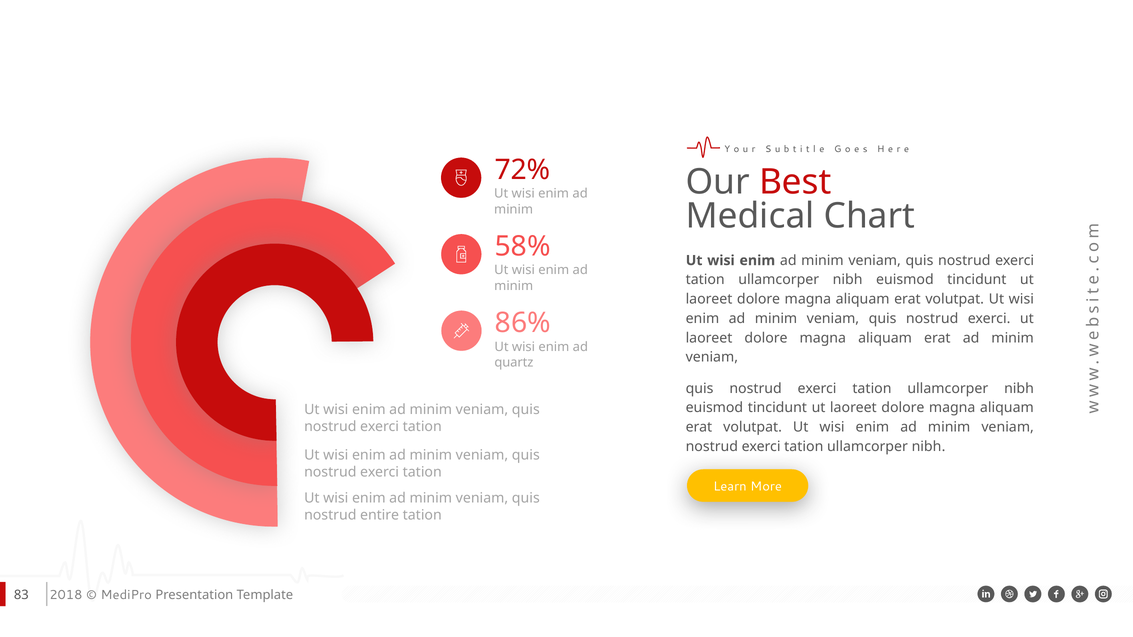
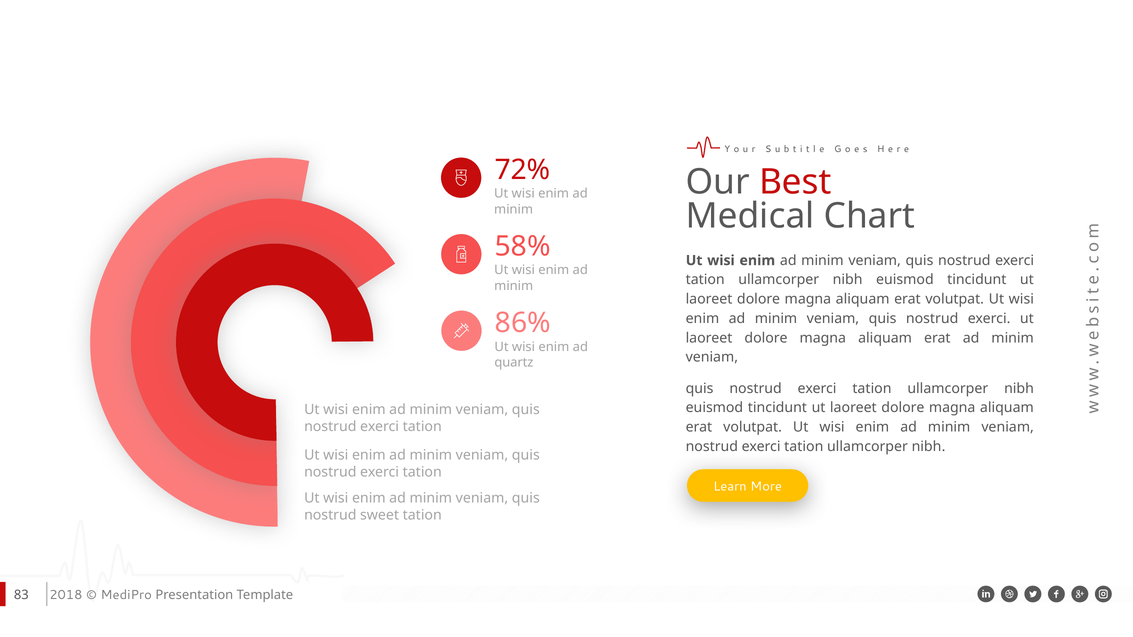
entire: entire -> sweet
